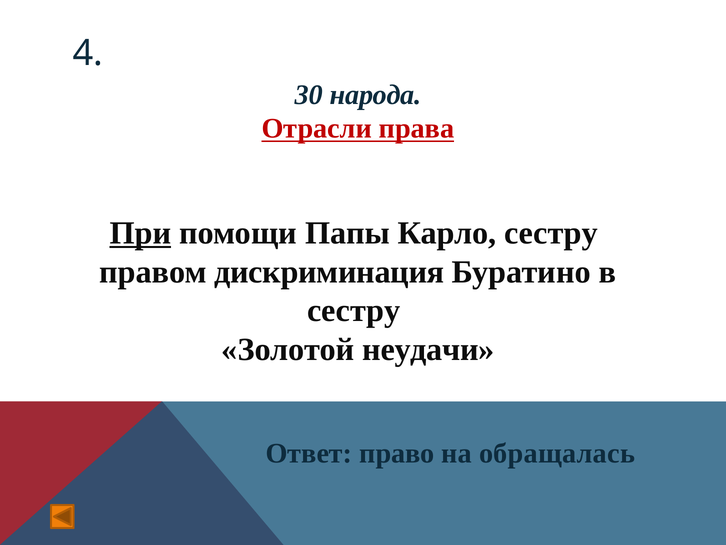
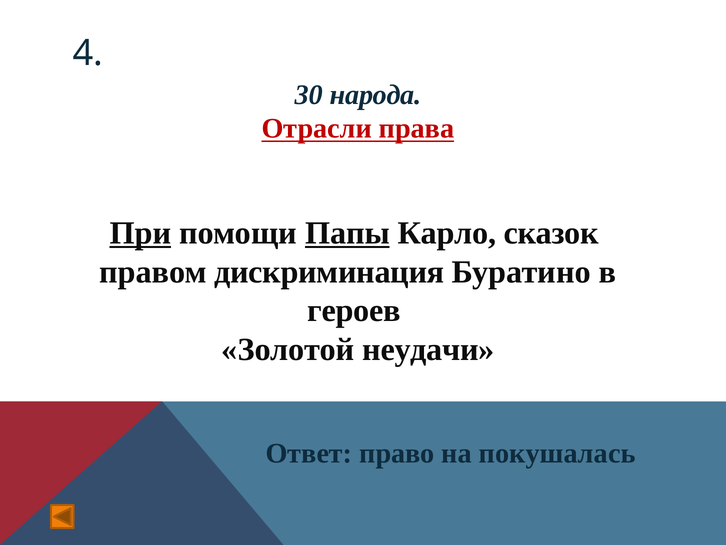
Папы underline: none -> present
Карло сестру: сестру -> сказок
сестру at (354, 310): сестру -> героев
обращалась: обращалась -> покушалась
